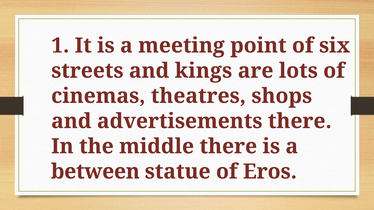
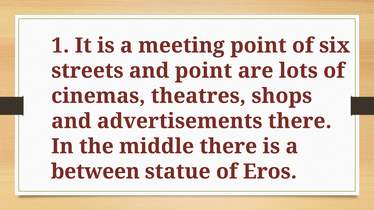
and kings: kings -> point
